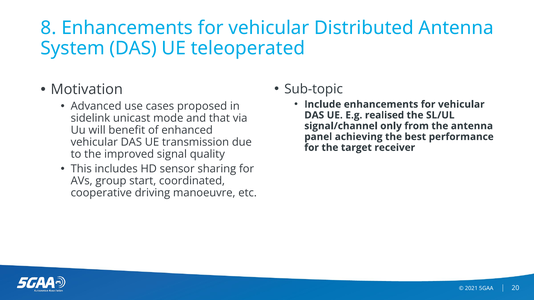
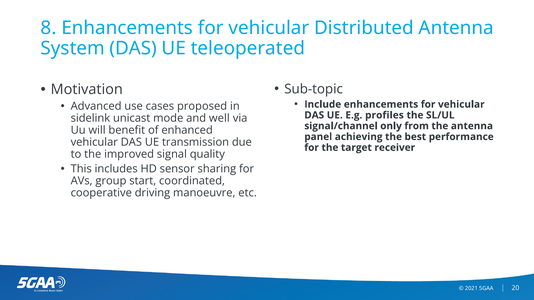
realised: realised -> profiles
that: that -> well
